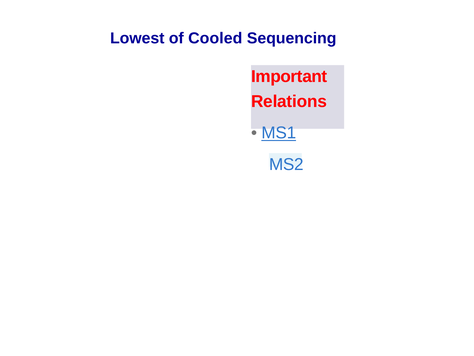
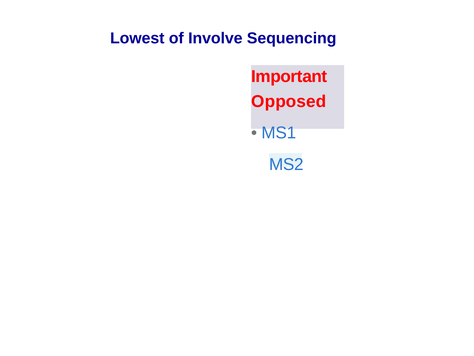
Cooled: Cooled -> Involve
Relations: Relations -> Opposed
MS1 underline: present -> none
